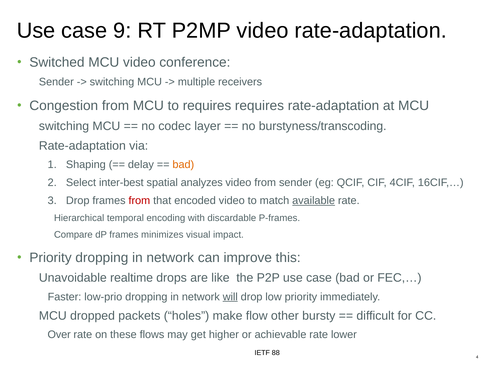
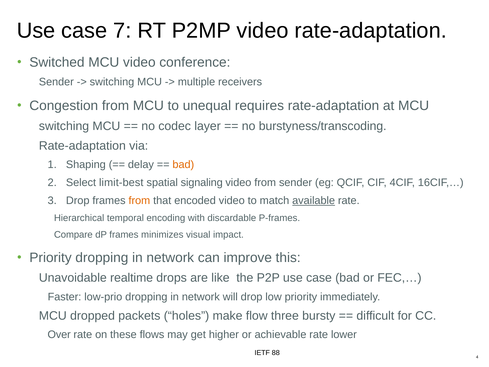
9: 9 -> 7
to requires: requires -> unequal
inter-best: inter-best -> limit-best
analyzes: analyzes -> signaling
from at (139, 201) colour: red -> orange
will underline: present -> none
other: other -> three
